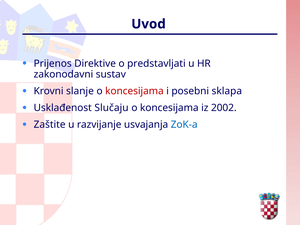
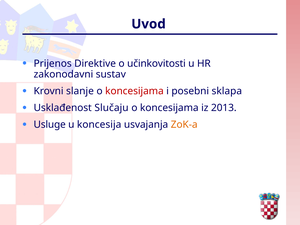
predstavljati: predstavljati -> učinkovitosti
2002: 2002 -> 2013
Zaštite: Zaštite -> Usluge
razvijanje: razvijanje -> koncesija
ZoK-a colour: blue -> orange
